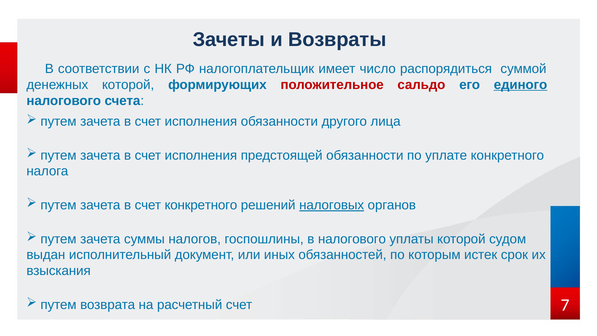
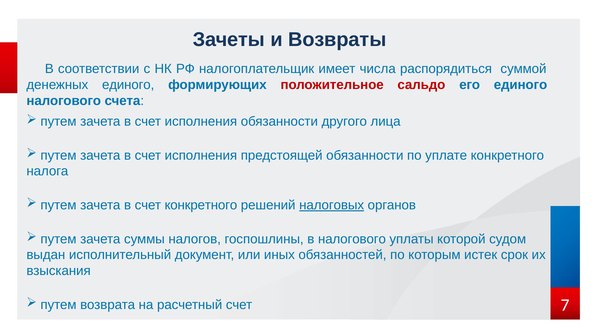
число: число -> числа
денежных которой: которой -> единого
единого at (520, 85) underline: present -> none
